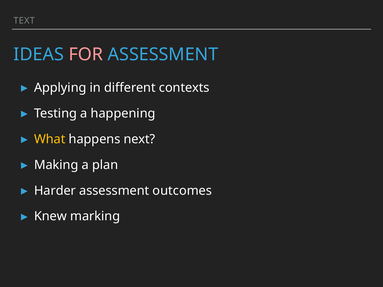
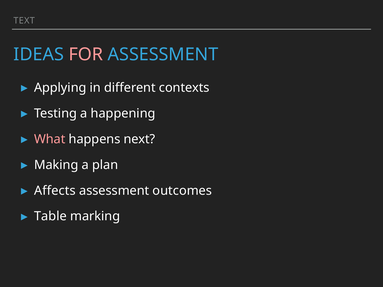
What colour: yellow -> pink
Harder: Harder -> Affects
Knew: Knew -> Table
